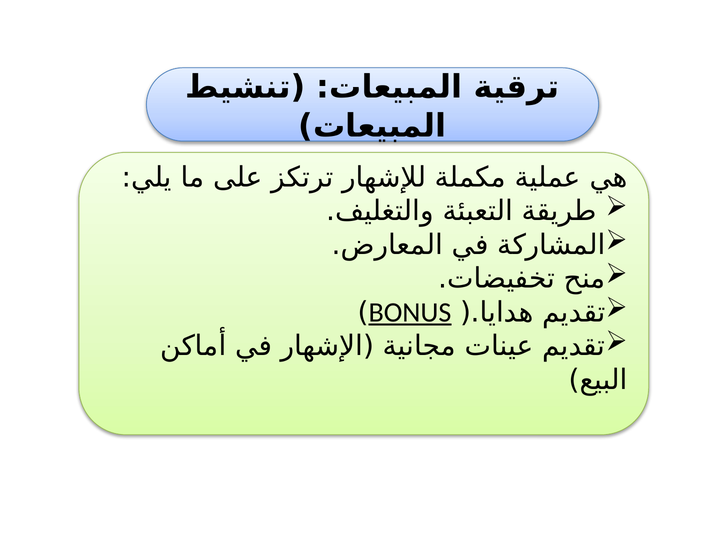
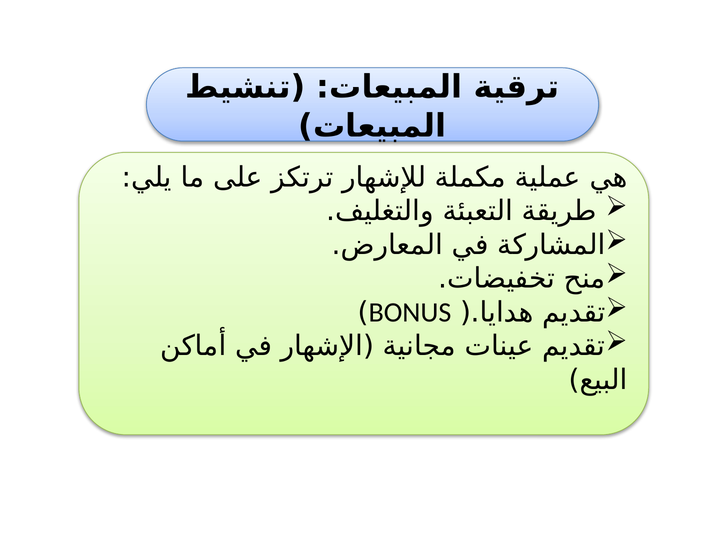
BONUS underline: present -> none
